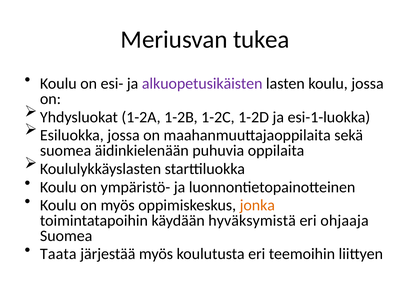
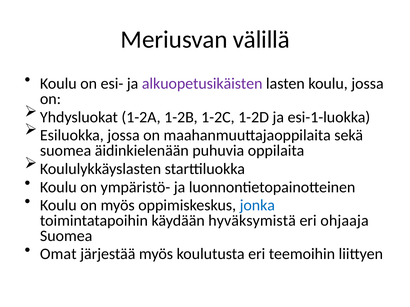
tukea: tukea -> välillä
jonka colour: orange -> blue
Taata: Taata -> Omat
